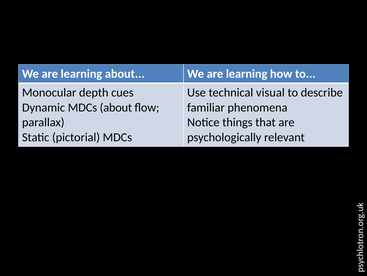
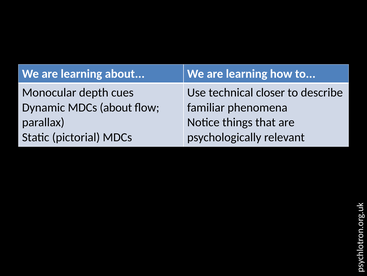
visual: visual -> closer
